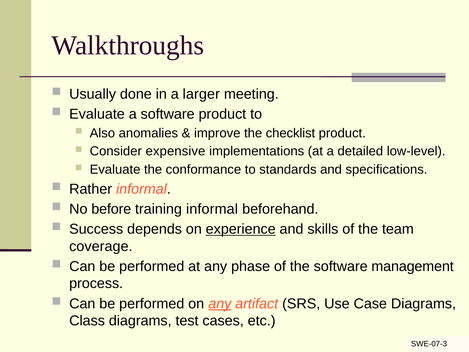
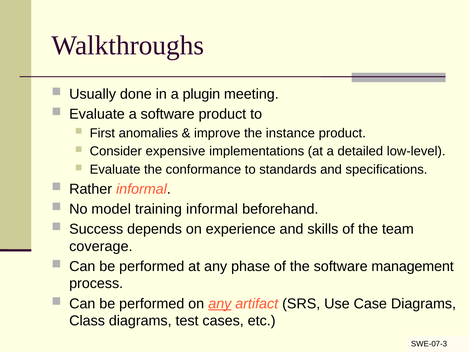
larger: larger -> plugin
Also: Also -> First
checklist: checklist -> instance
before: before -> model
experience underline: present -> none
